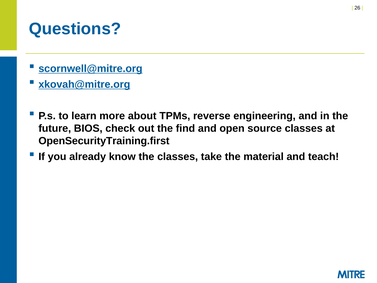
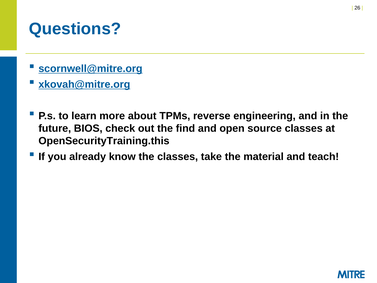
OpenSecurityTraining.first: OpenSecurityTraining.first -> OpenSecurityTraining.this
